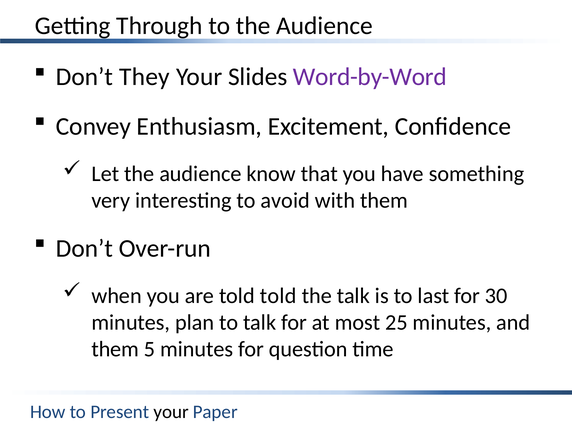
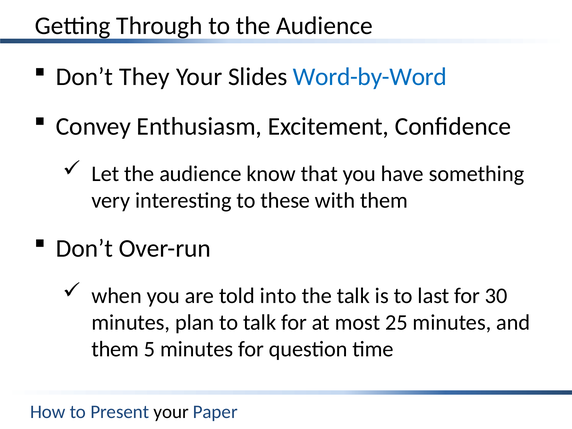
Word-by-Word colour: purple -> blue
avoid: avoid -> these
told told: told -> into
